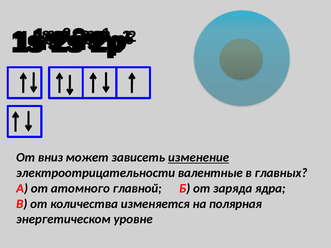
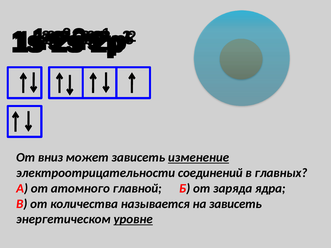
валентные: валентные -> соединений
изменяется: изменяется -> называется
на полярная: полярная -> зависеть
уровне underline: none -> present
